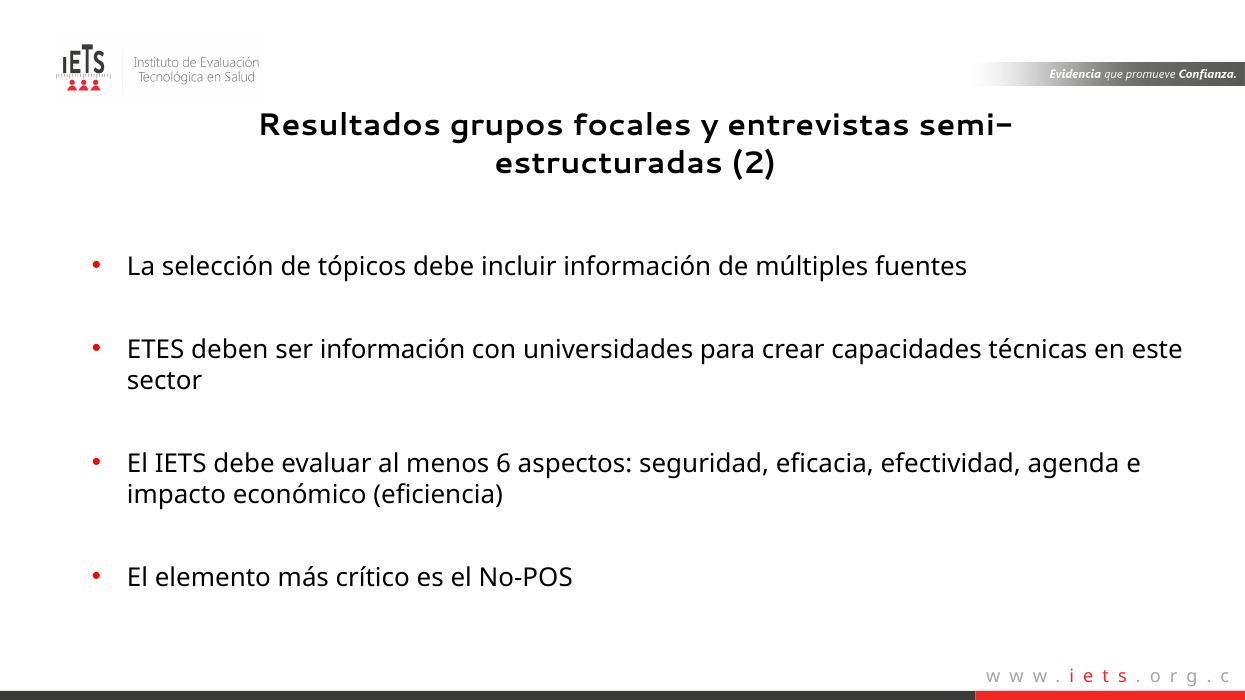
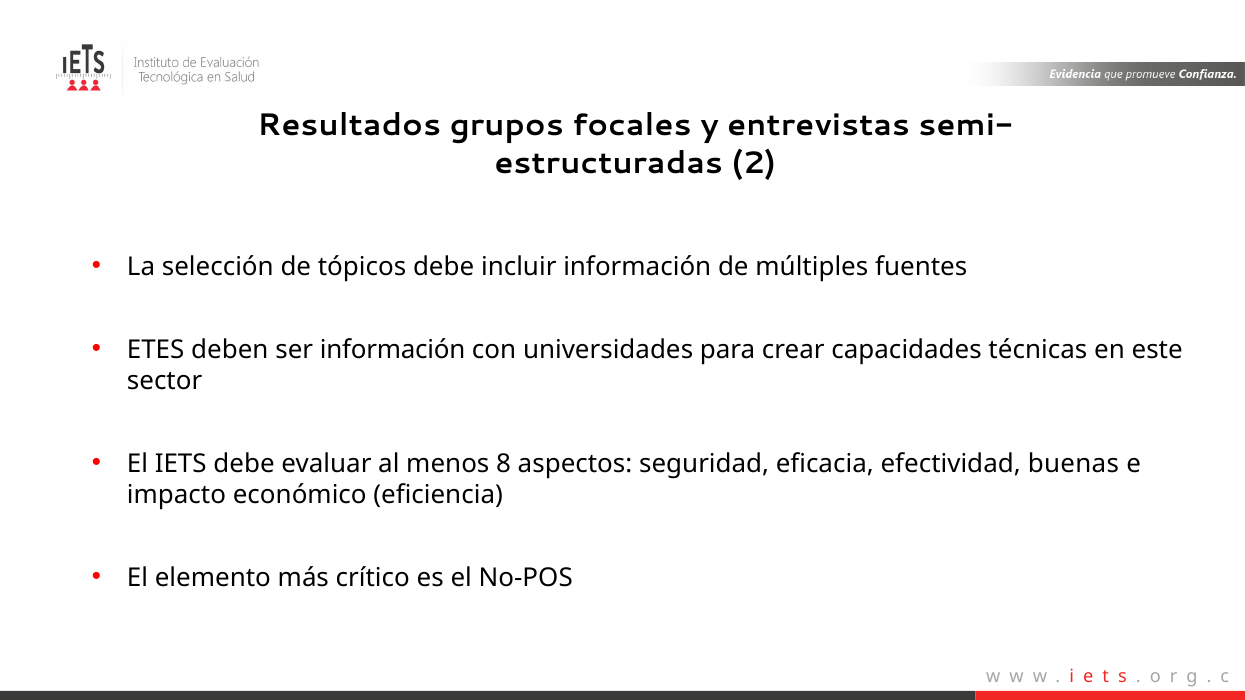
6: 6 -> 8
agenda: agenda -> buenas
